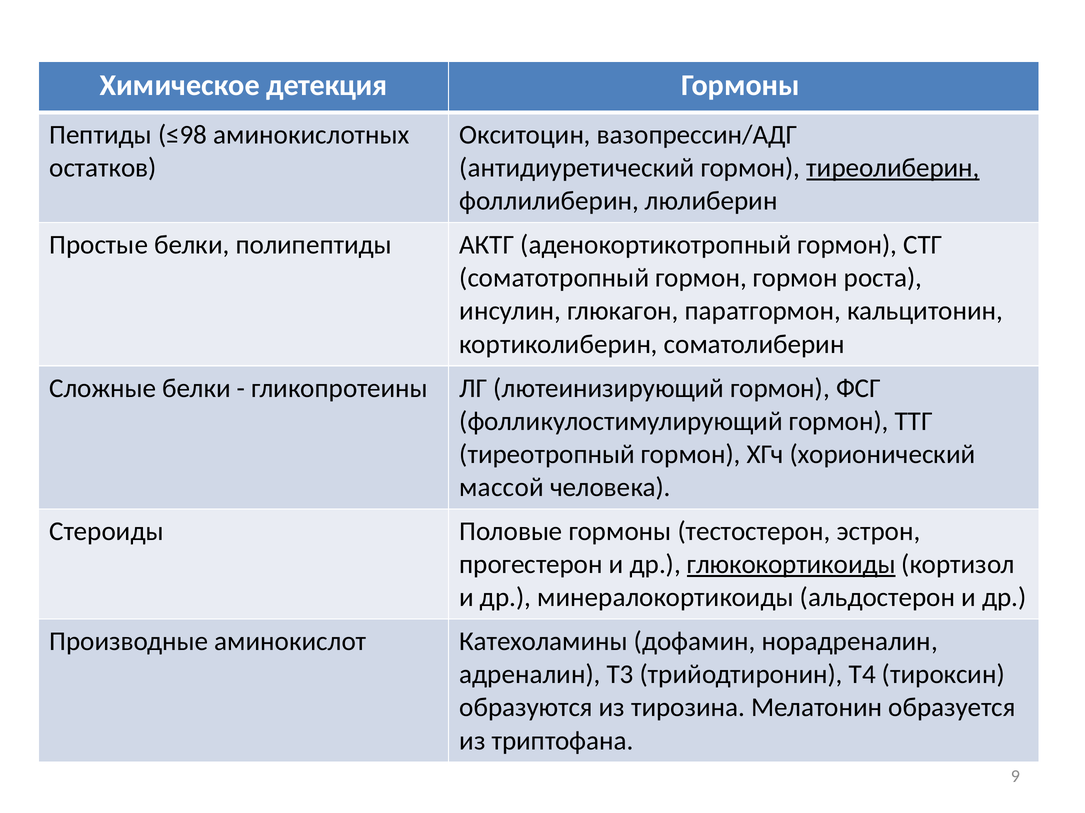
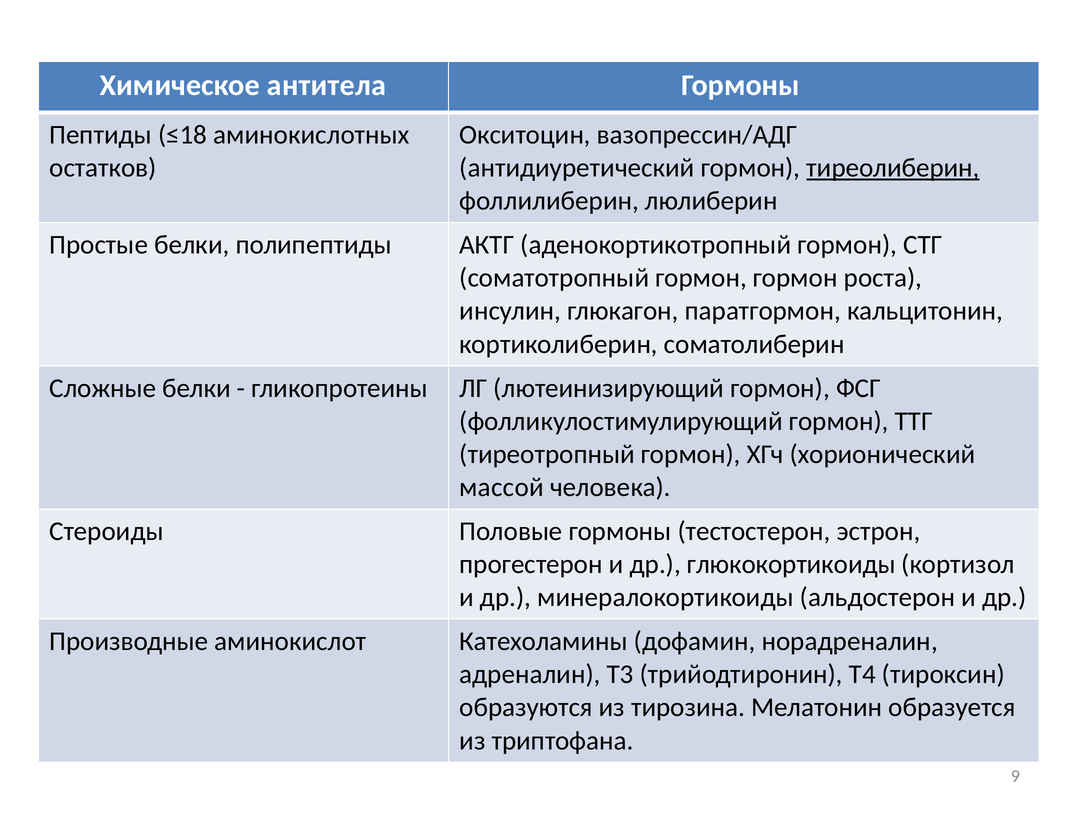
детекция: детекция -> антитела
≤98: ≤98 -> ≤18
глюкокортикоиды underline: present -> none
